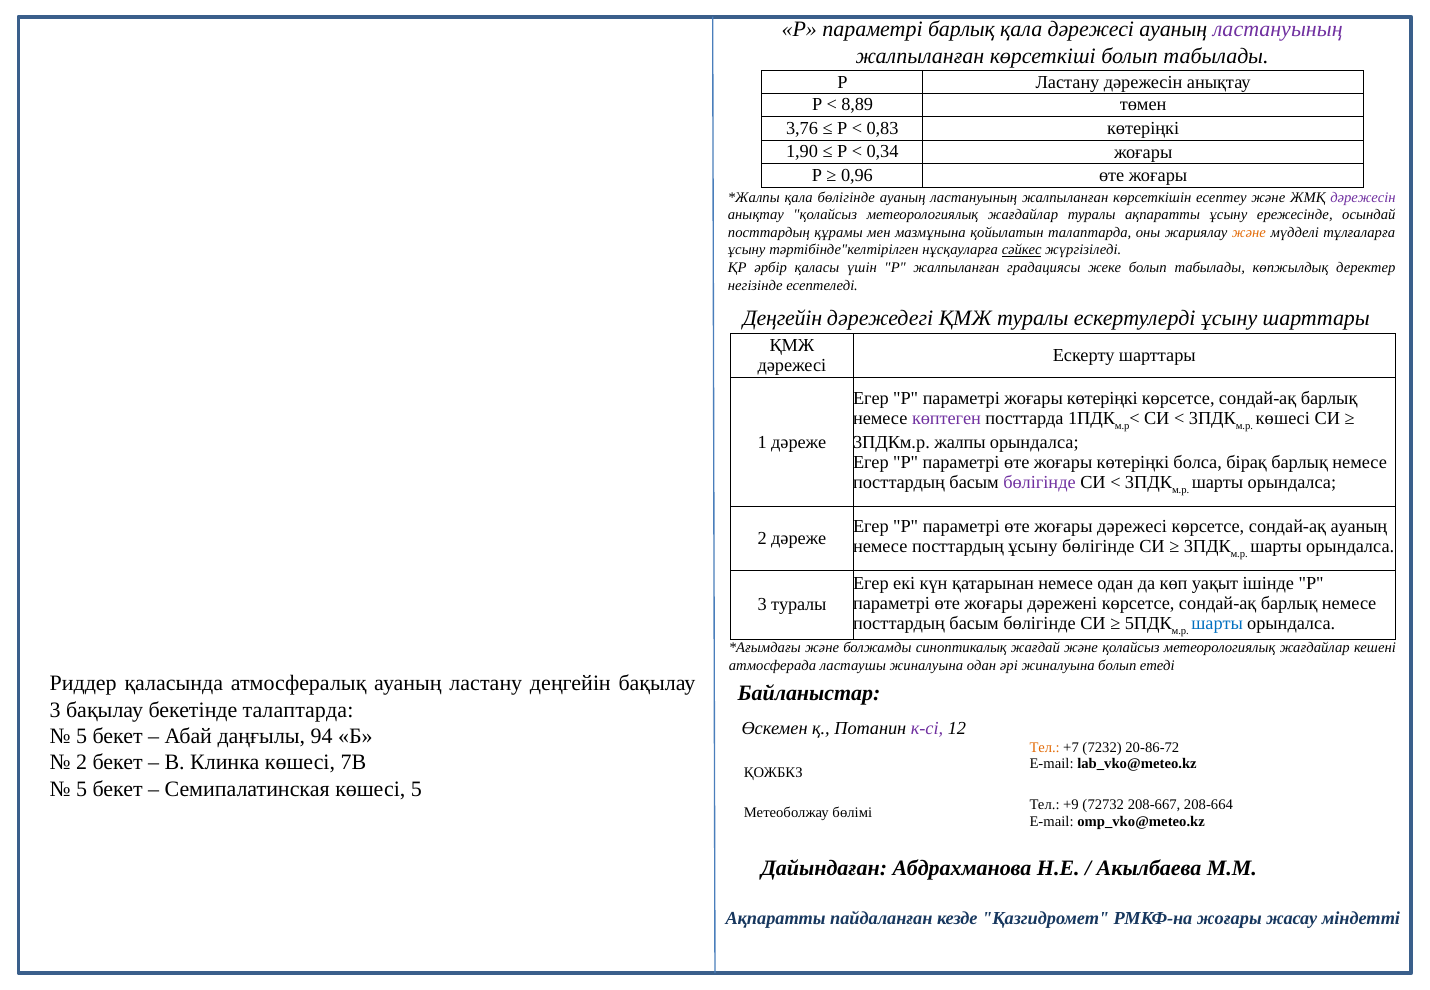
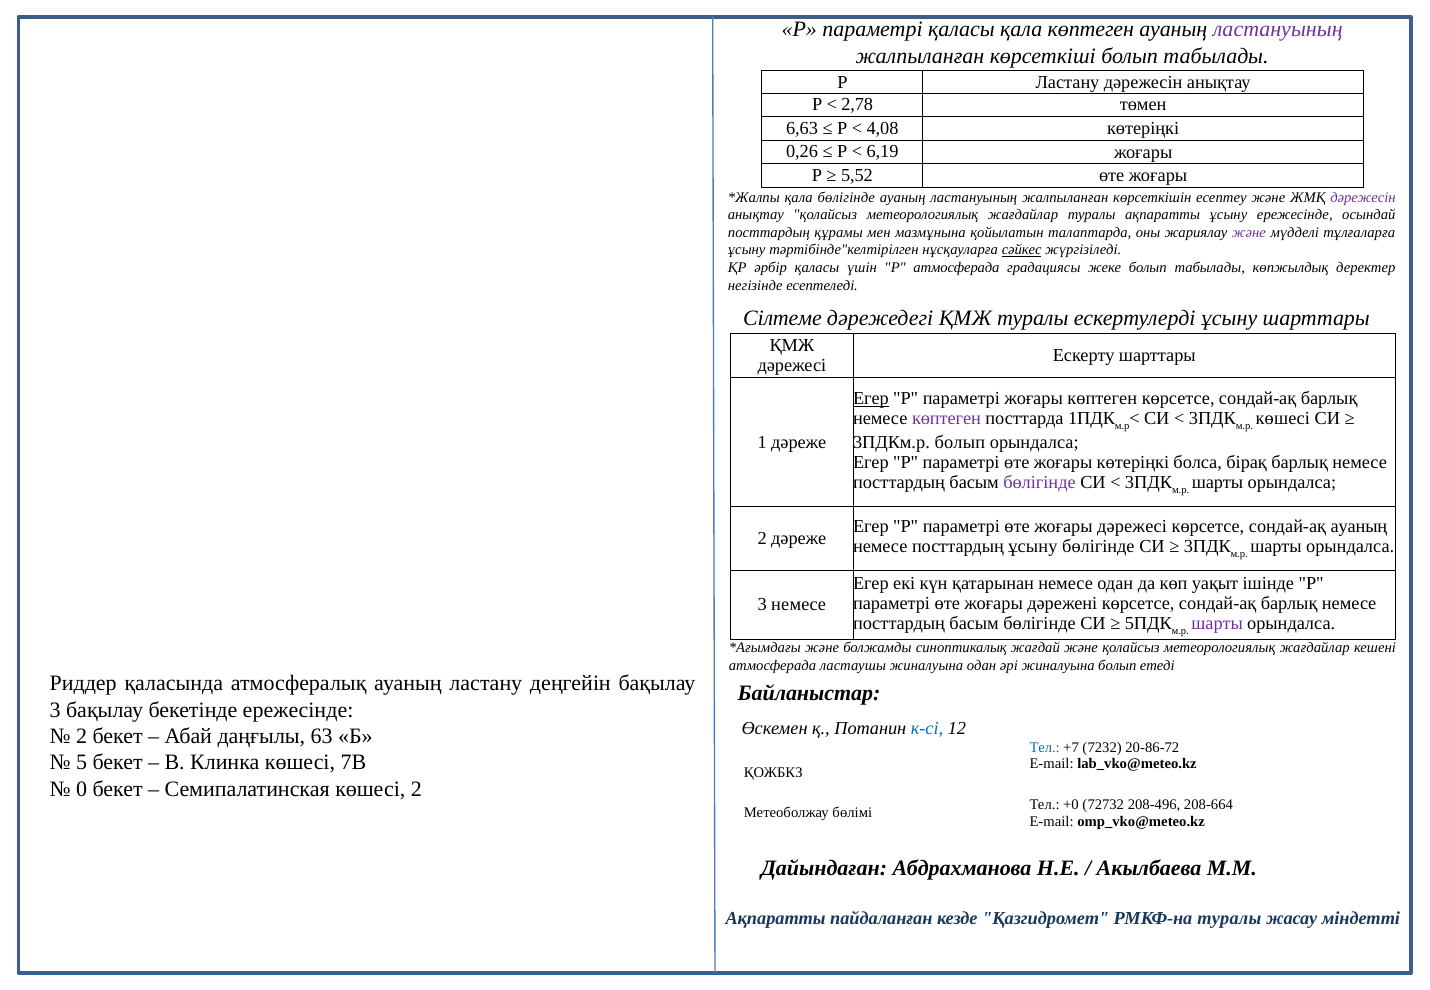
параметрі барлық: барлық -> қаласы
қала дәрежесі: дәрежесі -> көптеген
8,89: 8,89 -> 2,78
3,76: 3,76 -> 6,63
0,83: 0,83 -> 4,08
1,90: 1,90 -> 0,26
0,34: 0,34 -> 6,19
0,96: 0,96 -> 5,52
және at (1249, 233) colour: orange -> purple
Р жалпыланған: жалпыланған -> атмосферада
Деңгейін at (782, 319): Деңгейін -> Сілтеме
Егер at (871, 399) underline: none -> present
параметрі жоғары көтеріңкі: көтеріңкі -> көптеген
3ПДКм.р жалпы: жалпы -> болып
3 туралы: туралы -> немесе
шарты at (1217, 623) colour: blue -> purple
бекетінде талаптарда: талаптарда -> ережесінде
к-сі colour: purple -> blue
5 at (82, 736): 5 -> 2
94: 94 -> 63
Тел at (1045, 748) colour: orange -> blue
2 at (82, 763): 2 -> 5
5 at (82, 789): 5 -> 0
көшесі 5: 5 -> 2
+9: +9 -> +0
208-667: 208-667 -> 208-496
РМКФ-на жоғары: жоғары -> туралы
